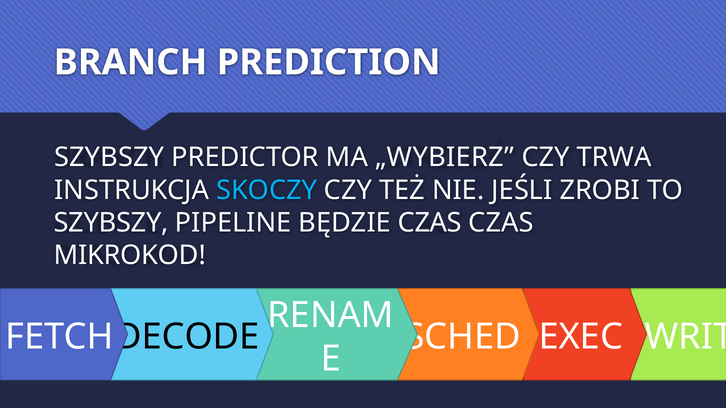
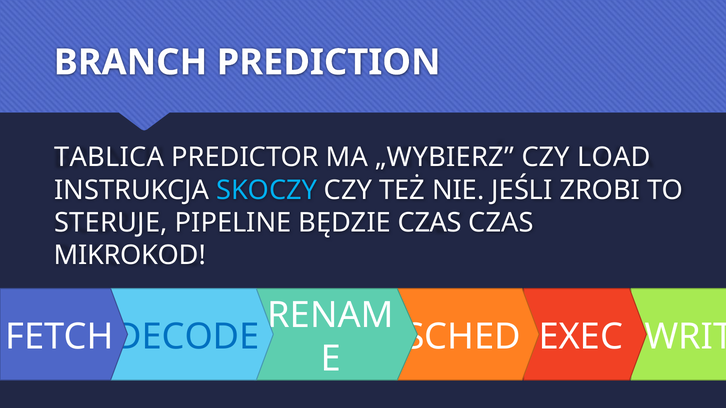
SZYBSZY at (109, 158): SZYBSZY -> TABLICA
TRWA: TRWA -> LOAD
SZYBSZY at (111, 223): SZYBSZY -> STERUJE
DECODE colour: black -> blue
